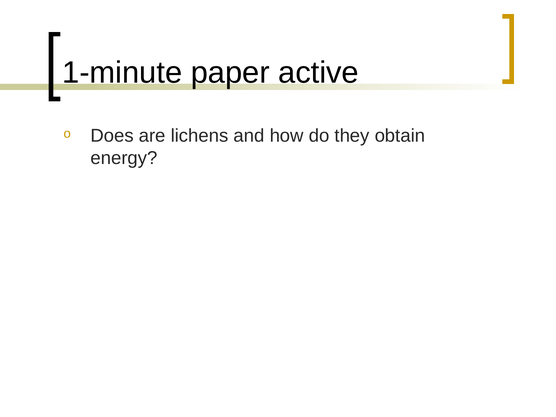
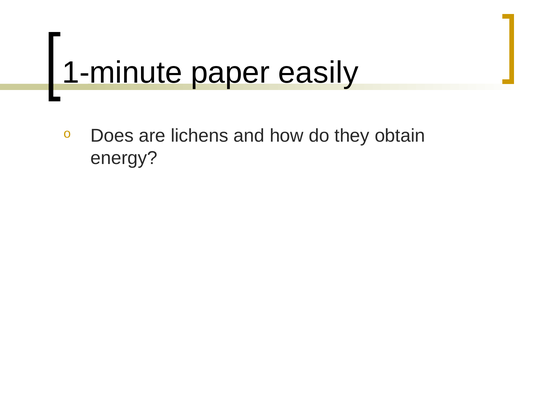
active: active -> easily
